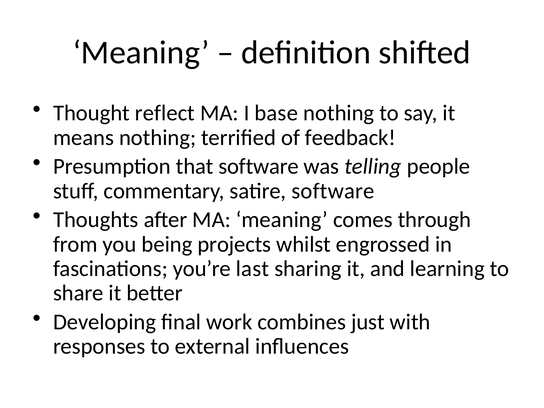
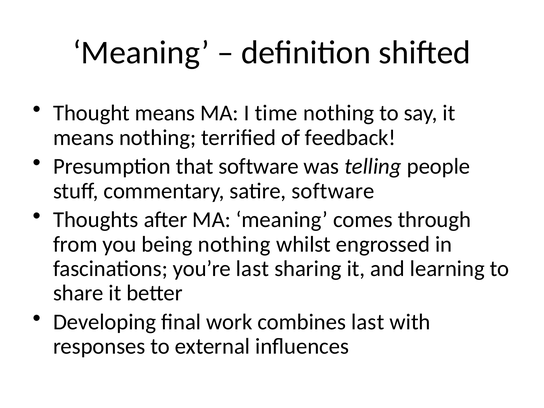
Thought reflect: reflect -> means
base: base -> time
being projects: projects -> nothing
combines just: just -> last
